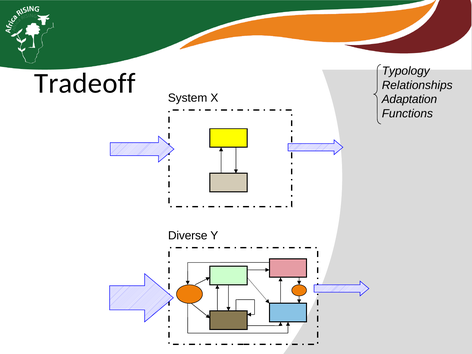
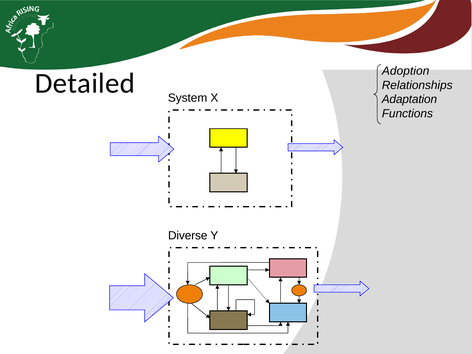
Typology: Typology -> Adoption
Tradeoff: Tradeoff -> Detailed
